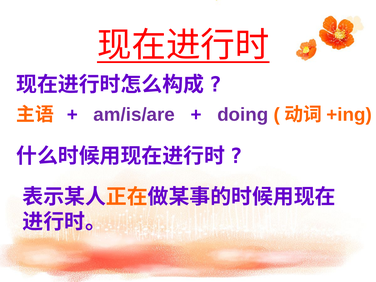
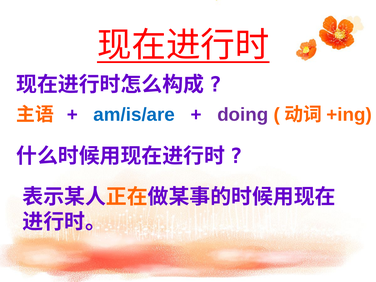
am/is/are colour: purple -> blue
